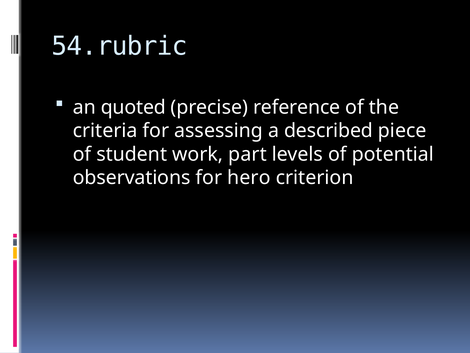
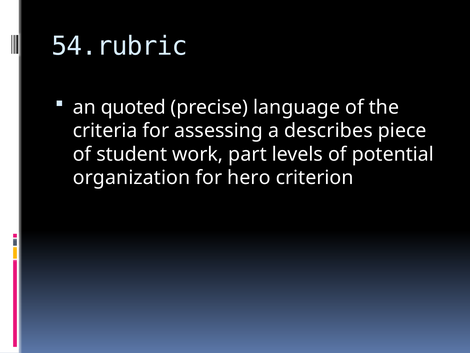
reference: reference -> language
described: described -> describes
observations: observations -> organization
